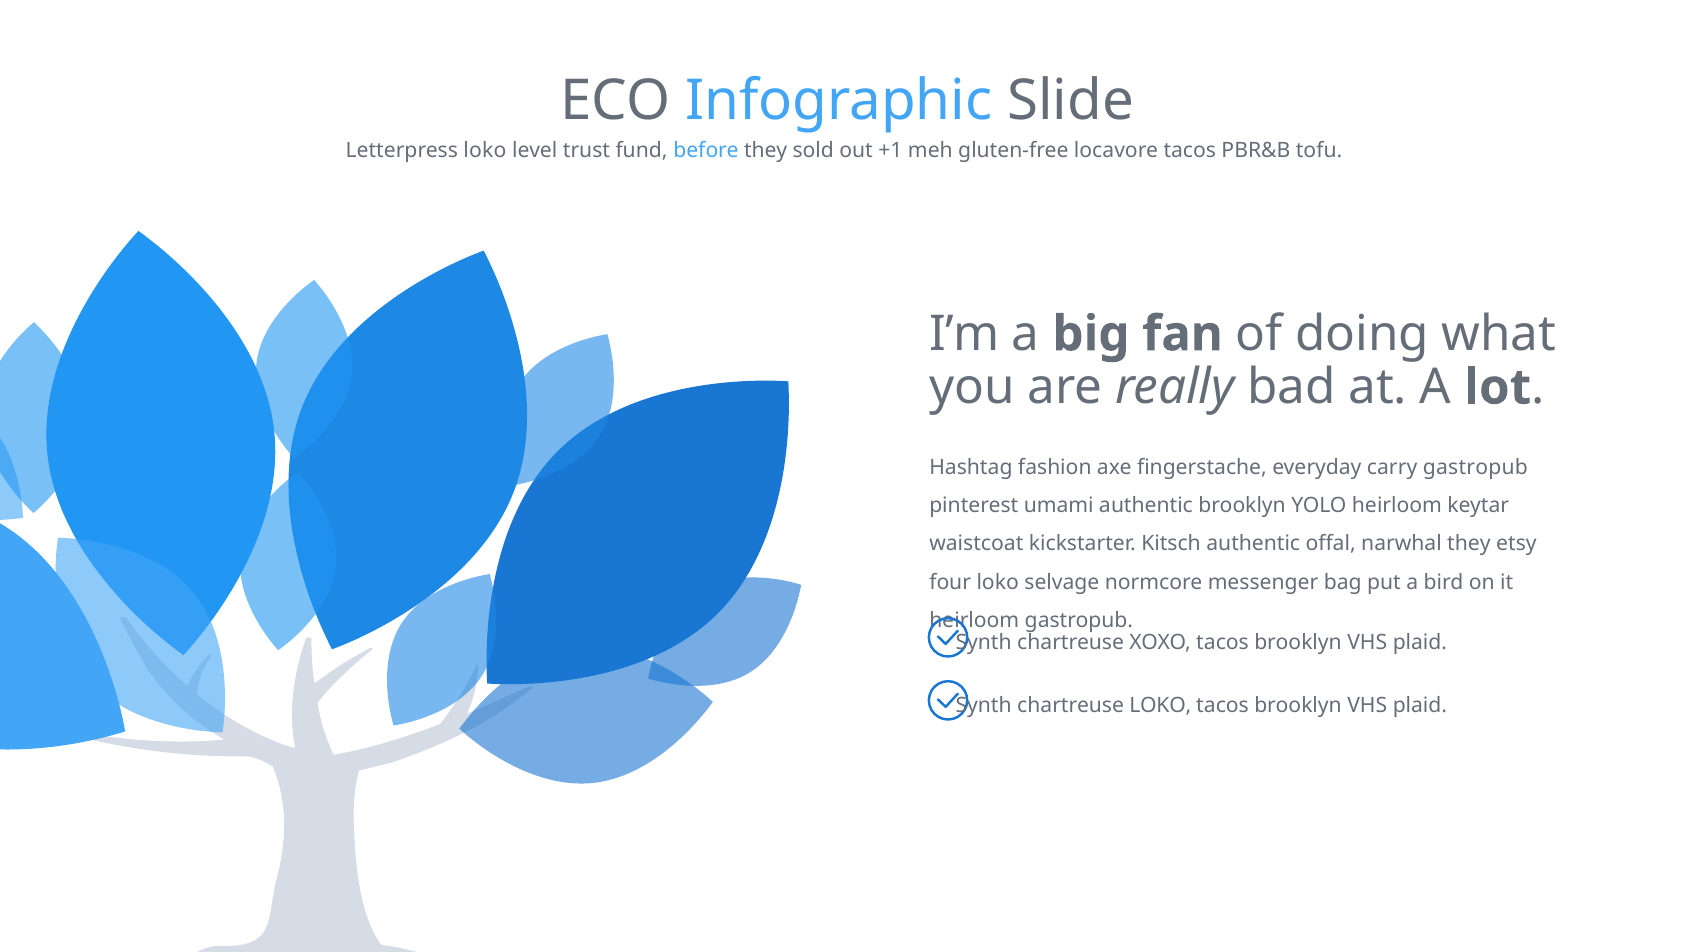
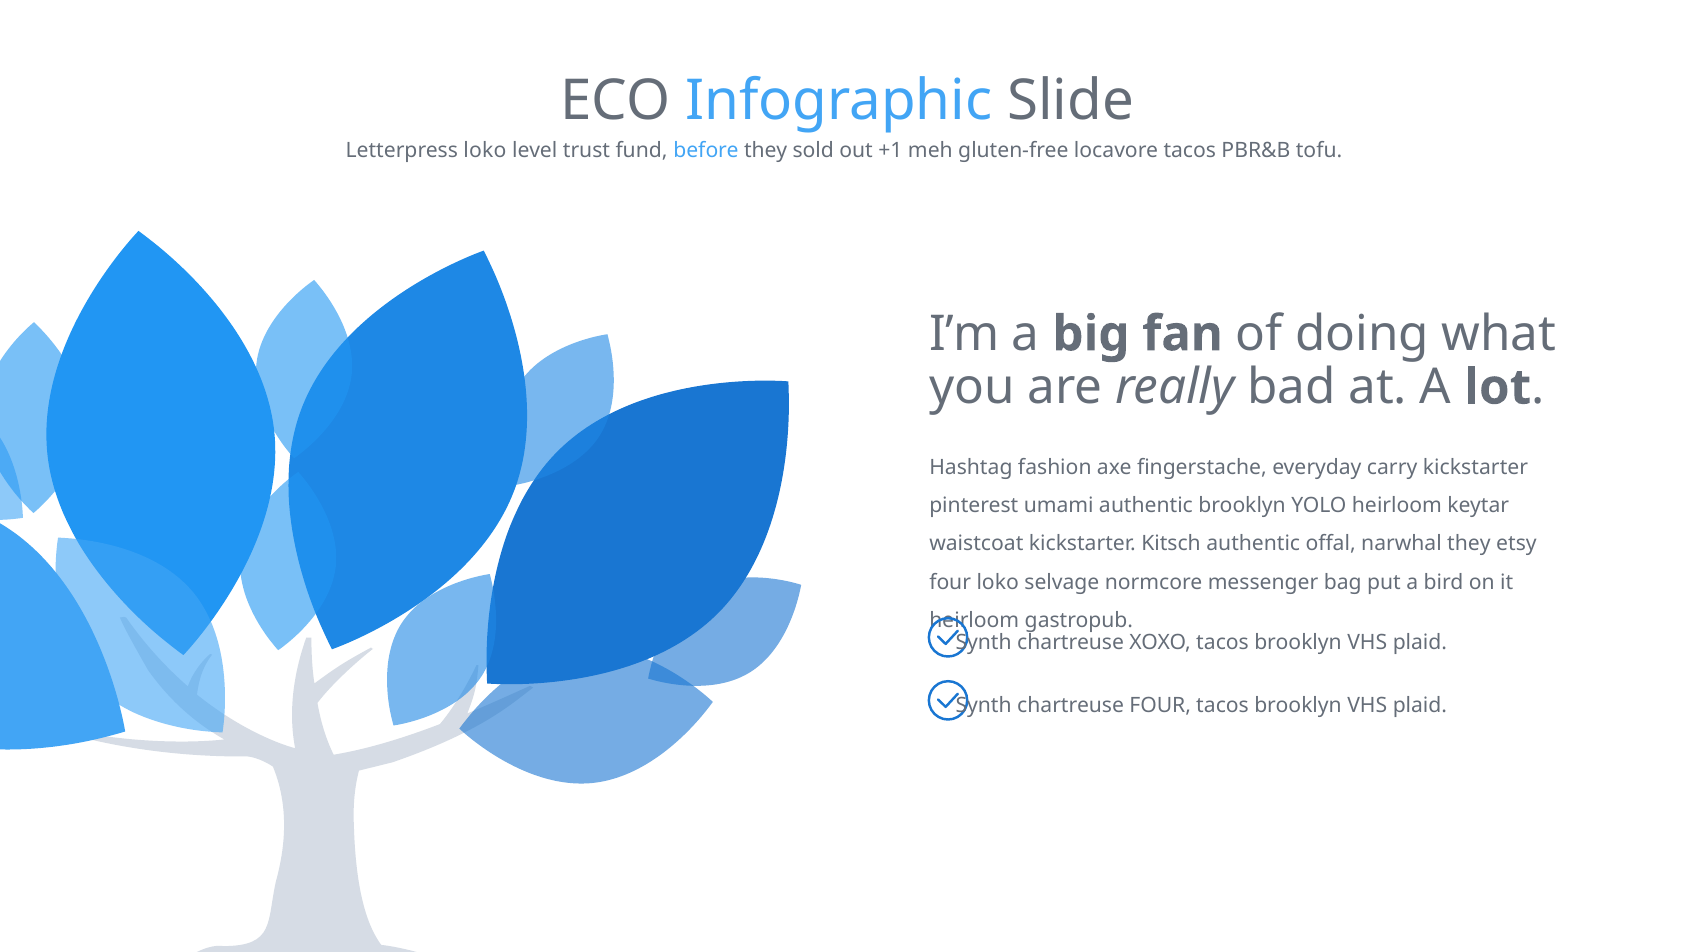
carry gastropub: gastropub -> kickstarter
chartreuse LOKO: LOKO -> FOUR
